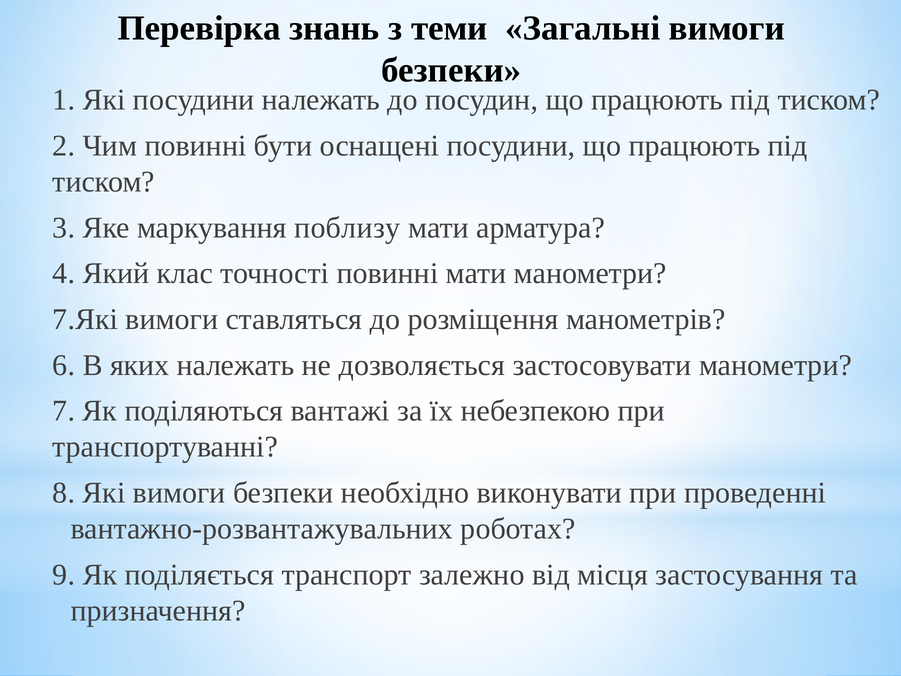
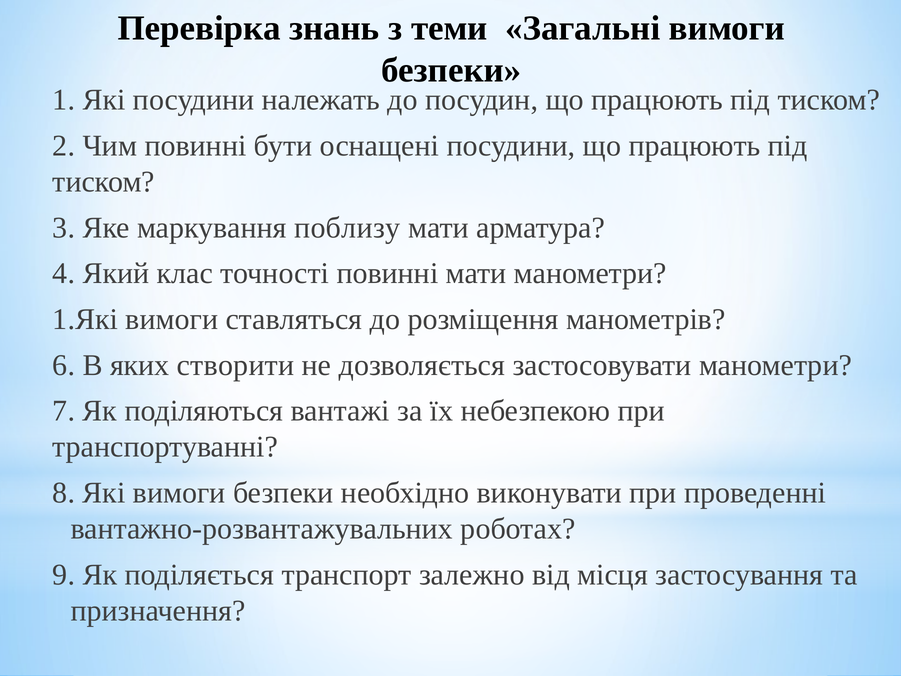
7.Які: 7.Які -> 1.Які
яких належать: належать -> створити
